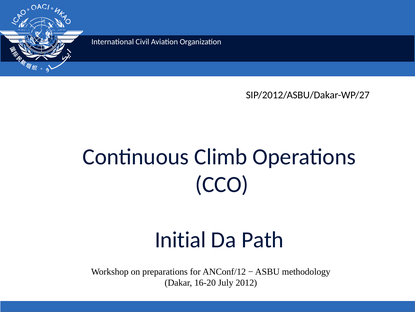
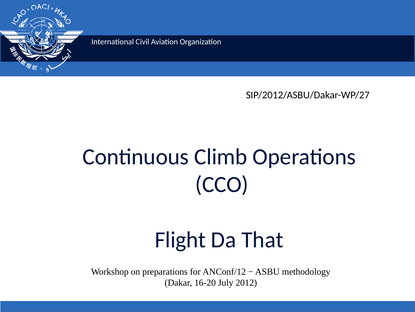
Initial: Initial -> Flight
Path: Path -> That
